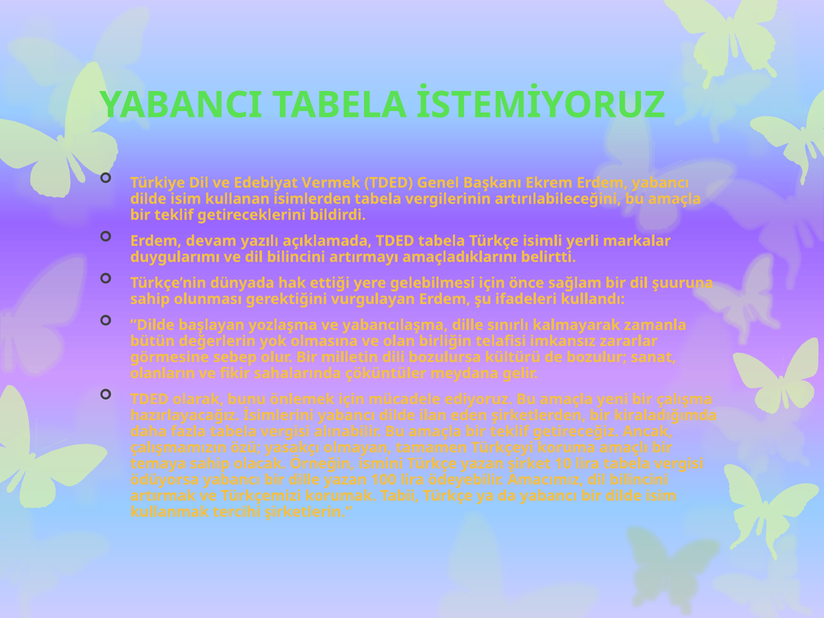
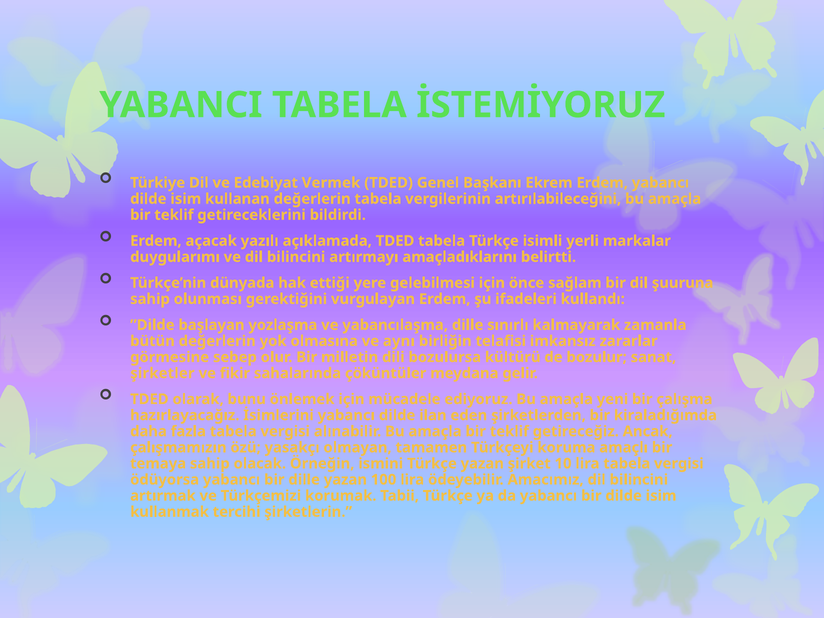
kullanan isimlerden: isimlerden -> değerlerin
devam: devam -> açacak
olan: olan -> aynı
olanların: olanların -> şirketler
